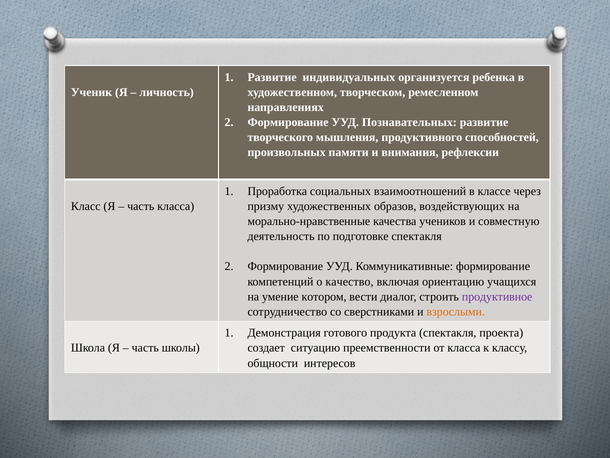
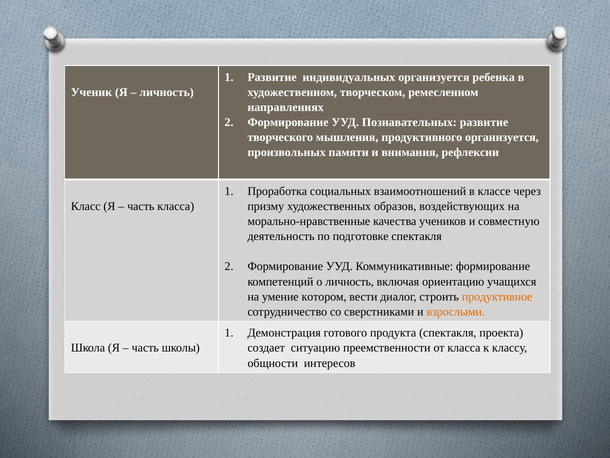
продуктивного способностей: способностей -> организуется
о качество: качество -> личность
продуктивное colour: purple -> orange
